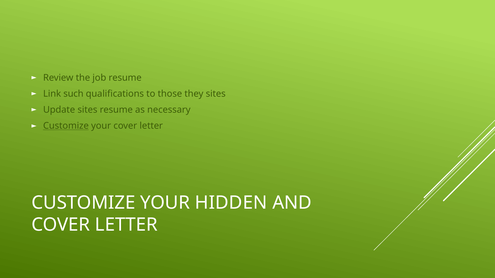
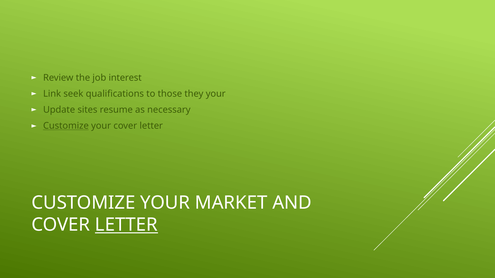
job resume: resume -> interest
such: such -> seek
they sites: sites -> your
HIDDEN: HIDDEN -> MARKET
LETTER at (126, 225) underline: none -> present
